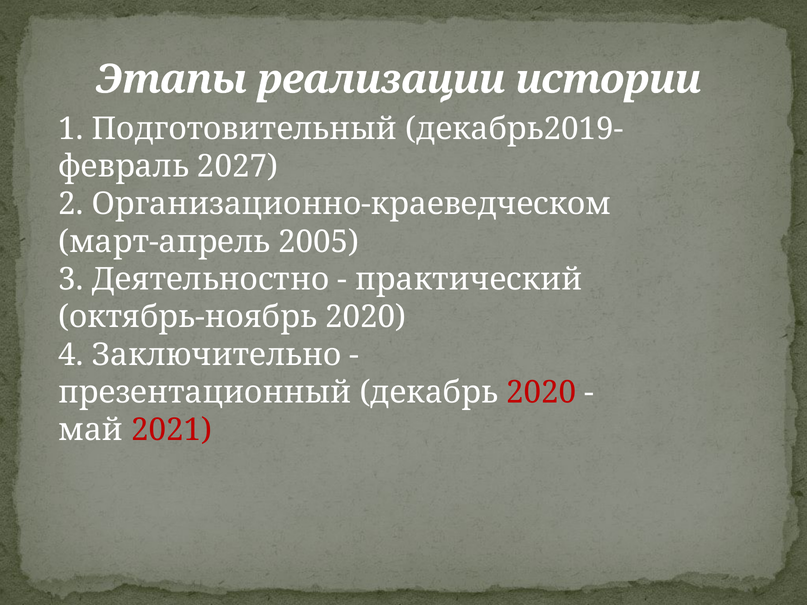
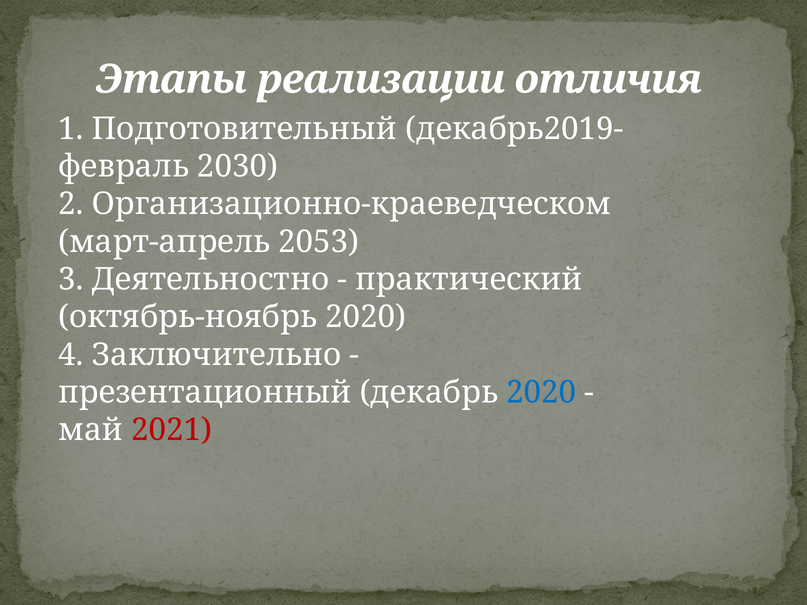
истории: истории -> отличия
2027: 2027 -> 2030
2005: 2005 -> 2053
2020 at (541, 393) colour: red -> blue
